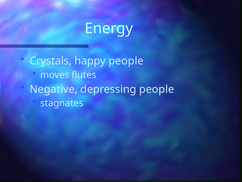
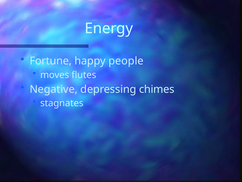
Crystals: Crystals -> Fortune
depressing people: people -> chimes
